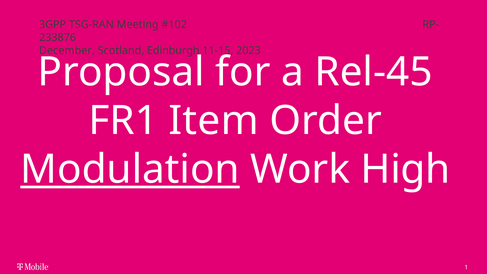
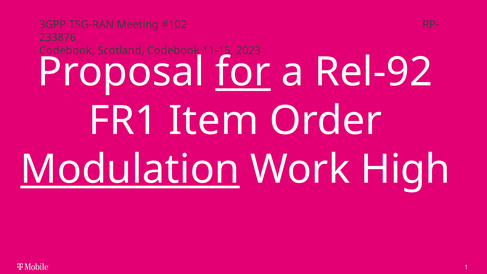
December at (67, 51): December -> Codebook
Scotland Edinburgh: Edinburgh -> Codebook
for underline: none -> present
Rel-45: Rel-45 -> Rel-92
